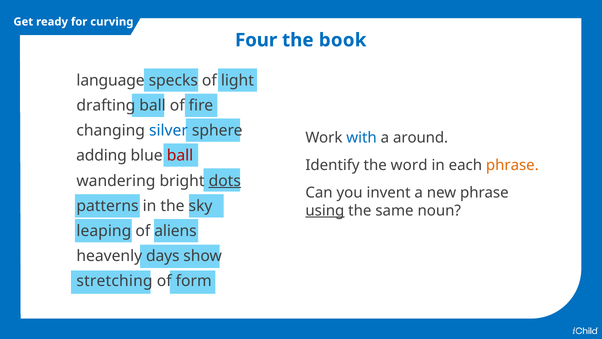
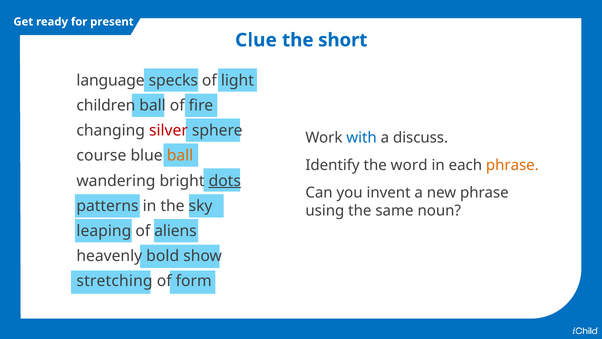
curving: curving -> present
Four: Four -> Clue
book: book -> short
drafting: drafting -> children
silver colour: blue -> red
around: around -> discuss
adding: adding -> course
ball at (180, 156) colour: red -> orange
using underline: present -> none
days: days -> bold
